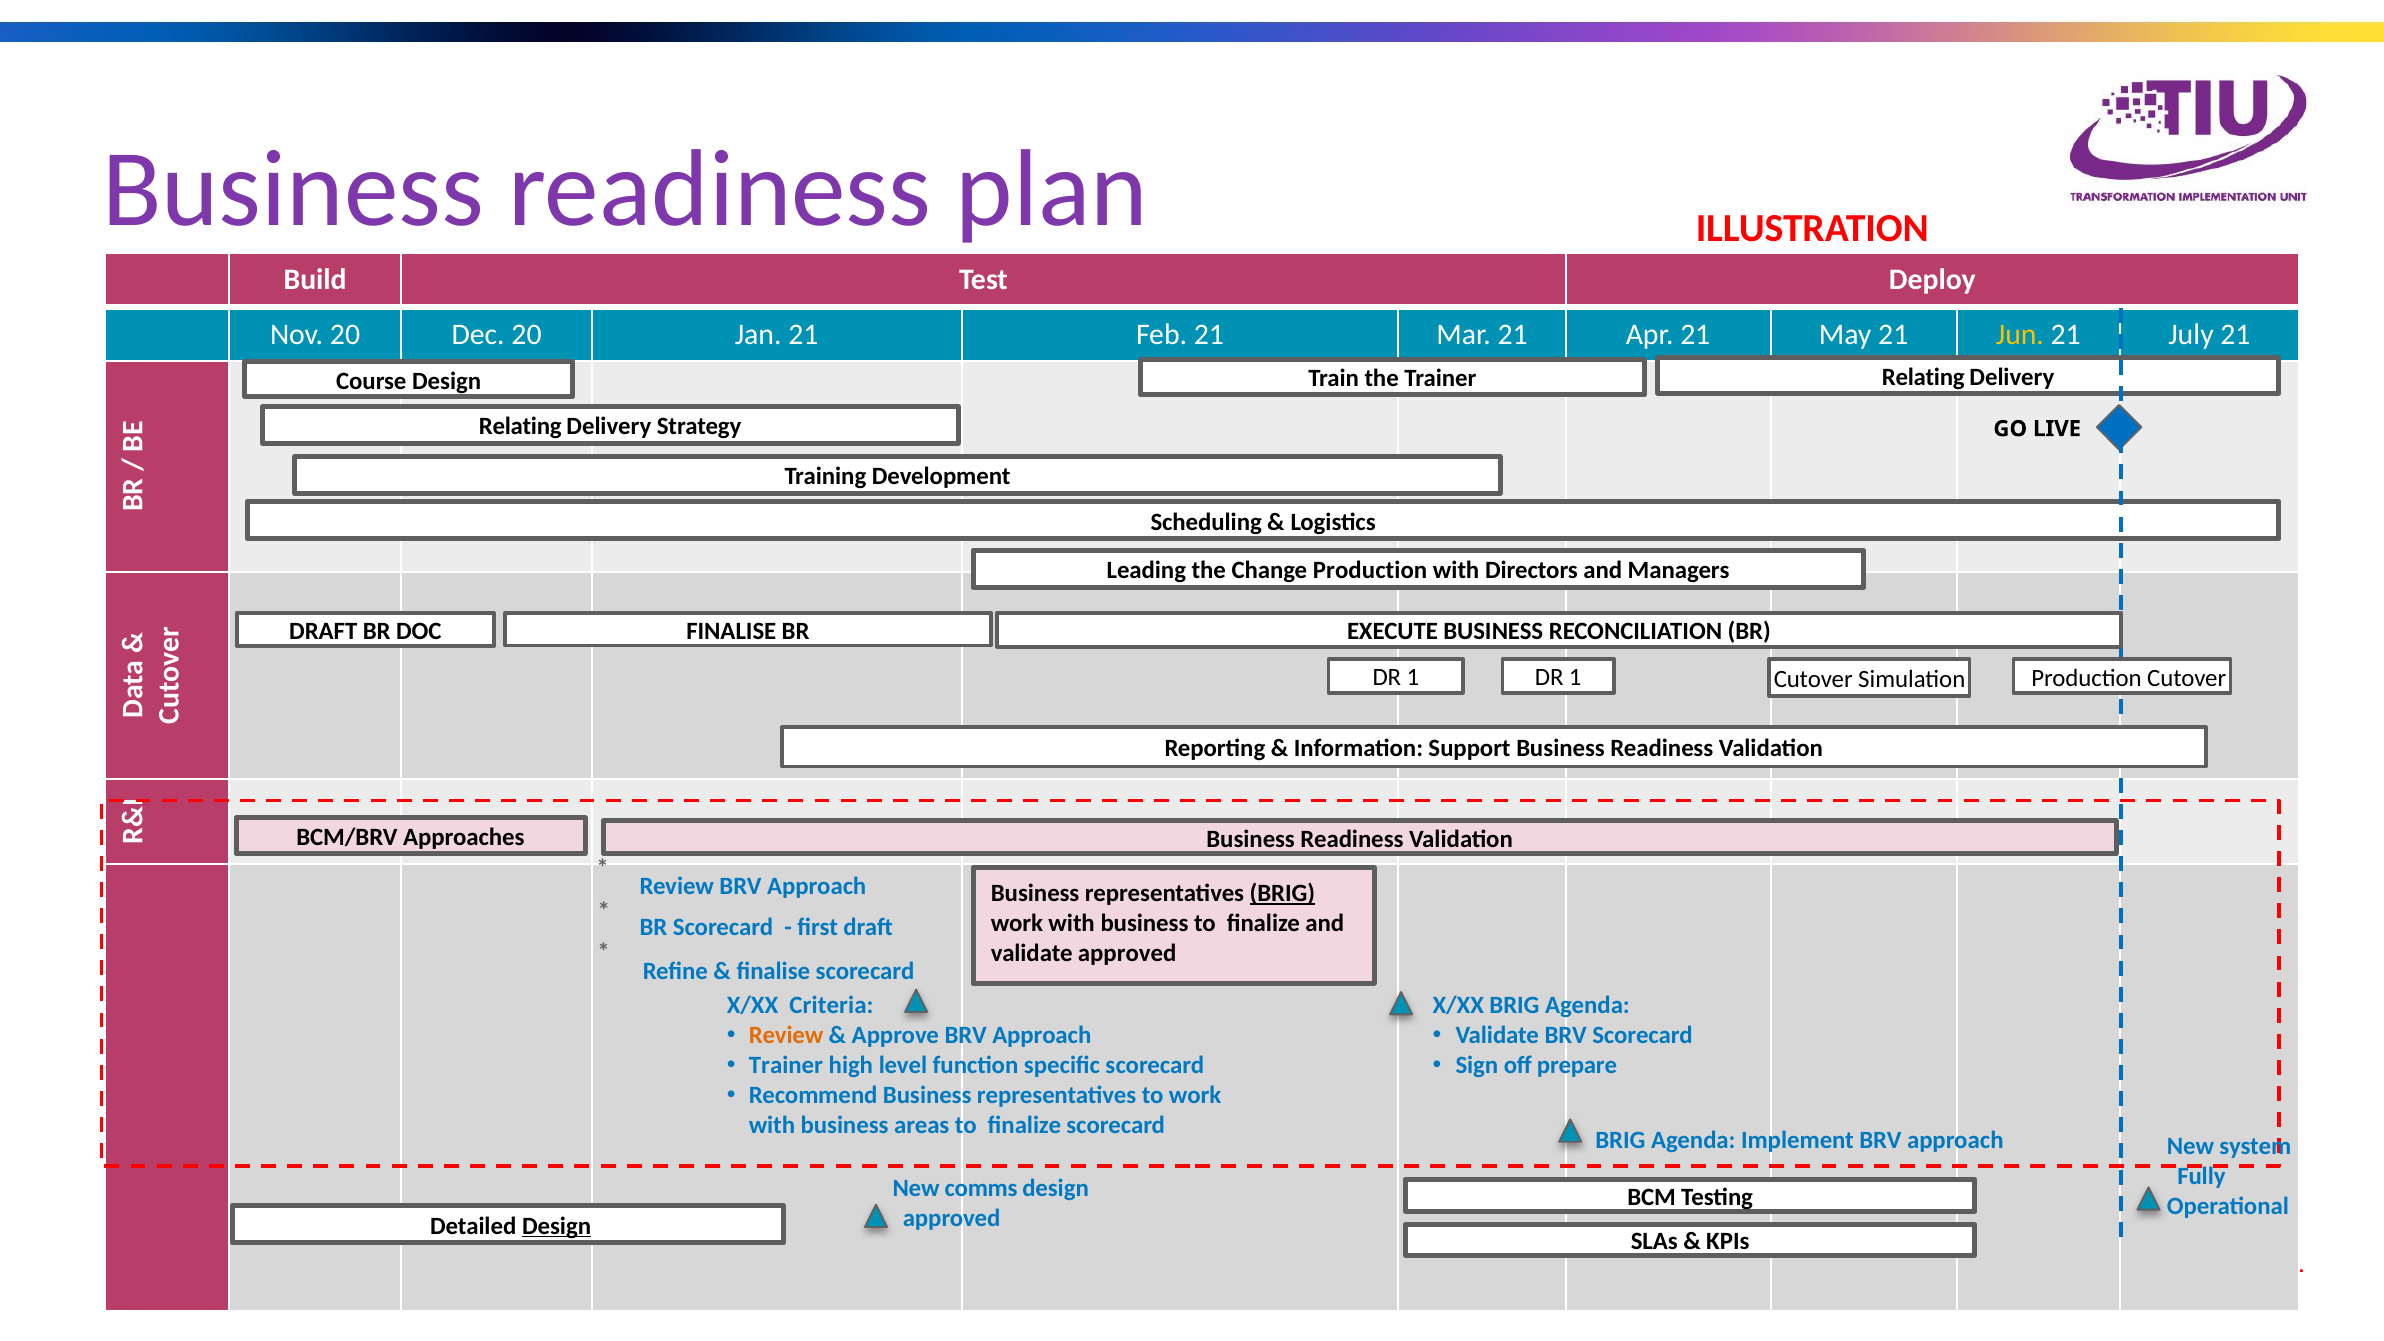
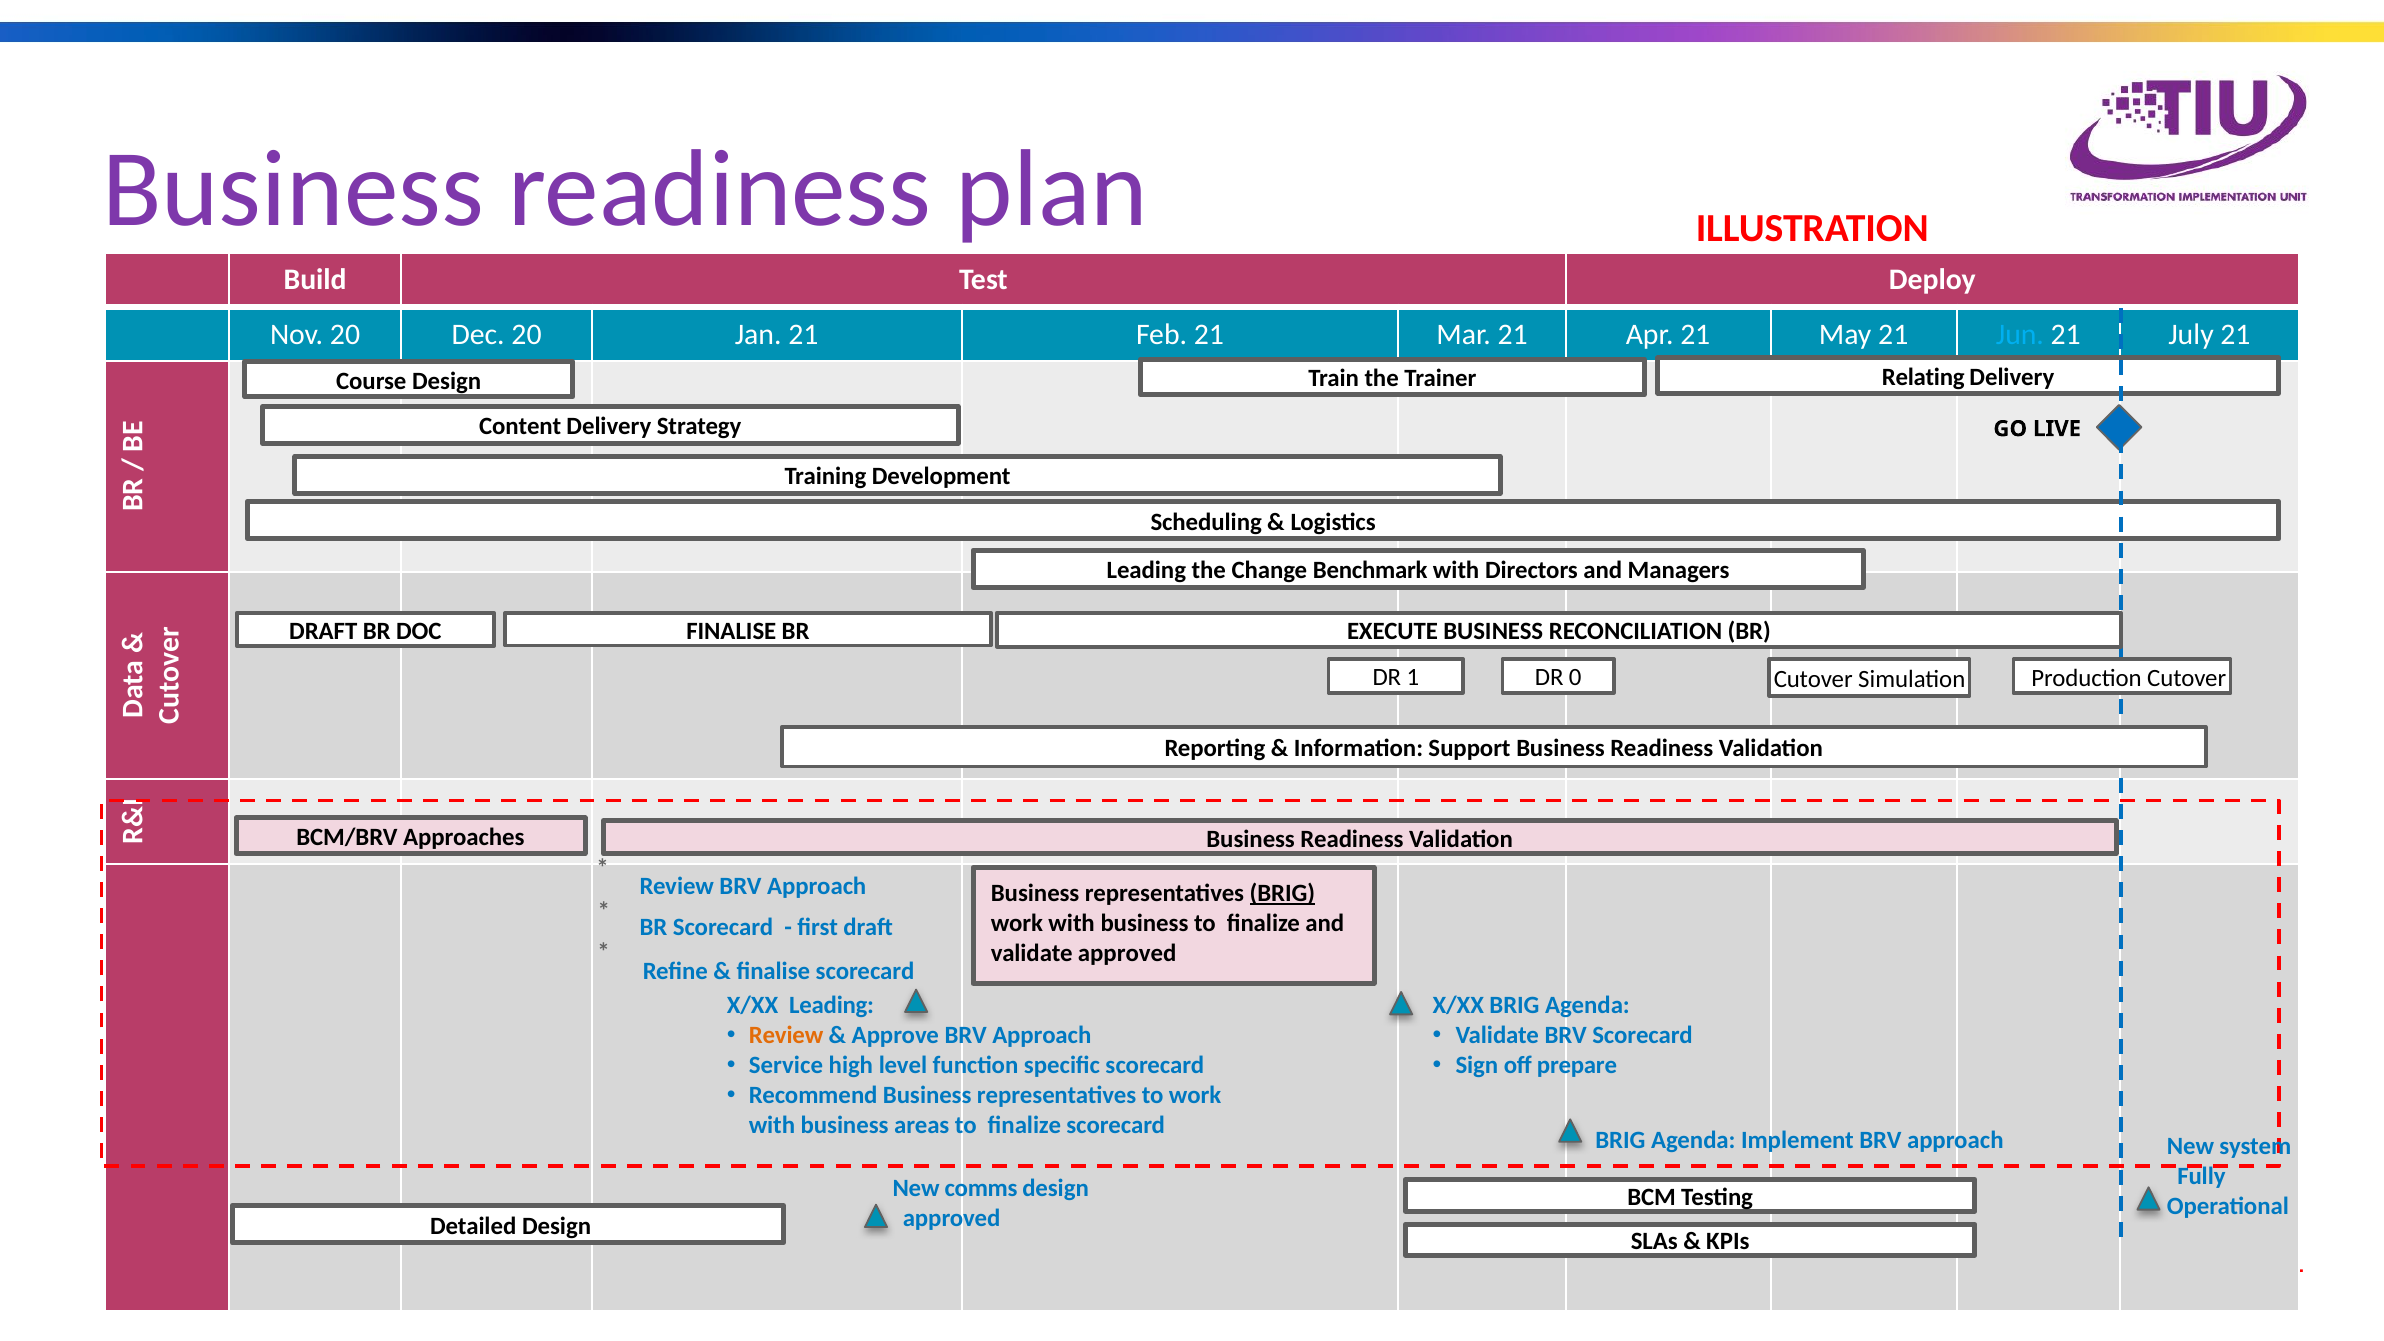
Jun colour: yellow -> light blue
Relating at (520, 427): Relating -> Content
Change Production: Production -> Benchmark
1 DR 1: 1 -> 0
X/XX Criteria: Criteria -> Leading
Trainer at (786, 1065): Trainer -> Service
Design at (557, 1226) underline: present -> none
